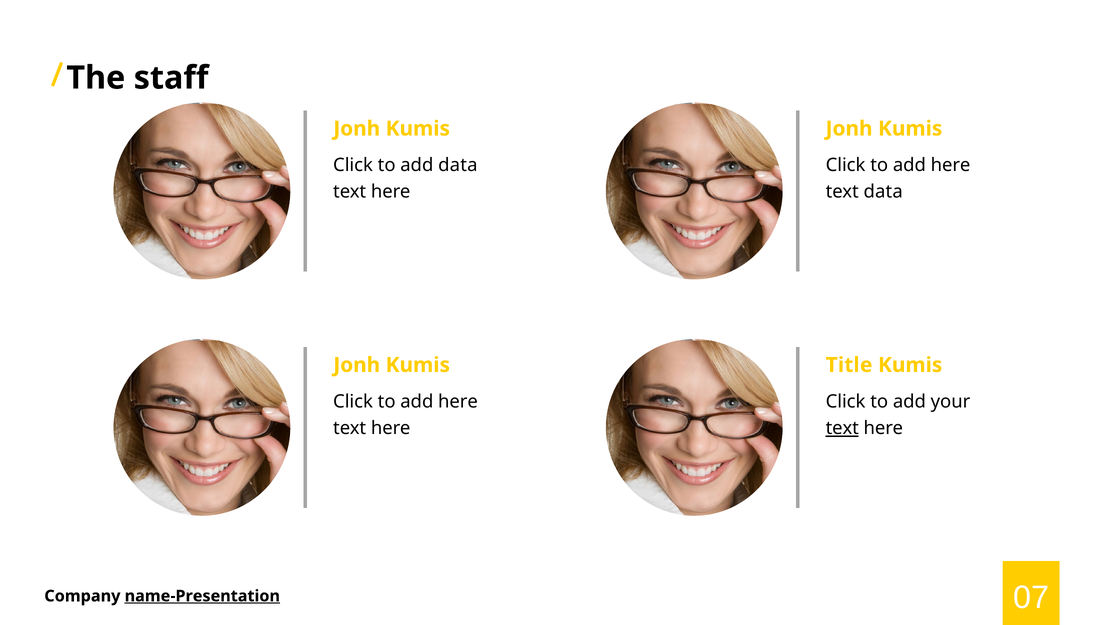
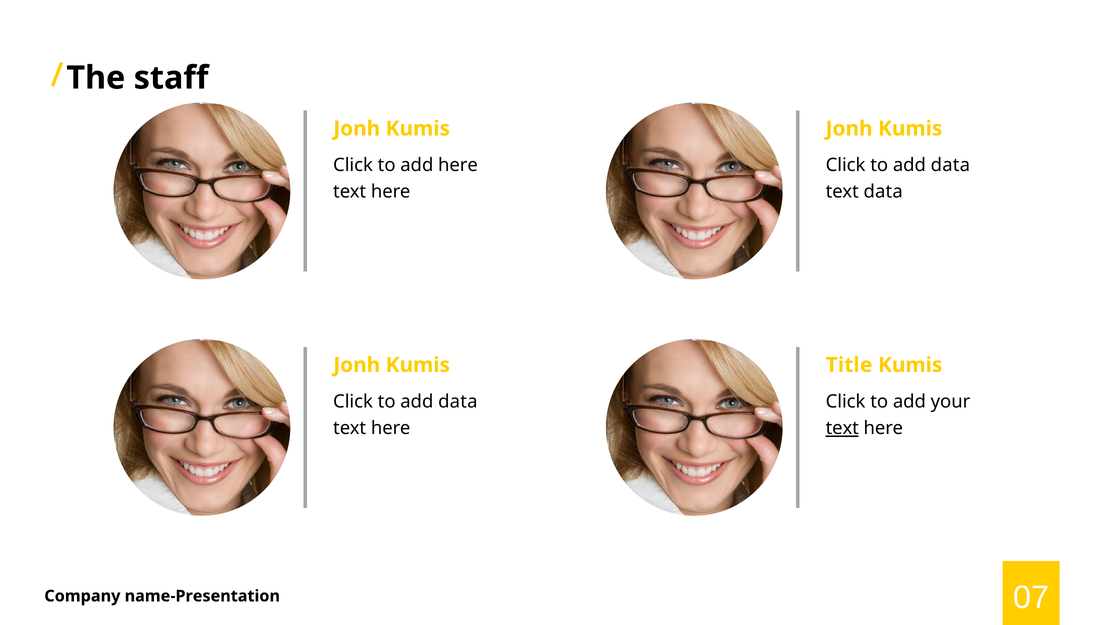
add data: data -> here
here at (951, 165): here -> data
here at (458, 402): here -> data
name-Presentation underline: present -> none
